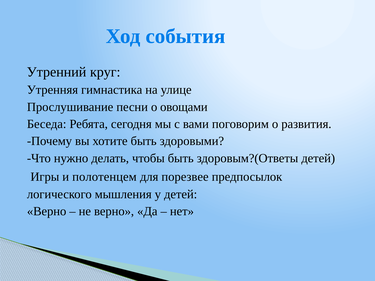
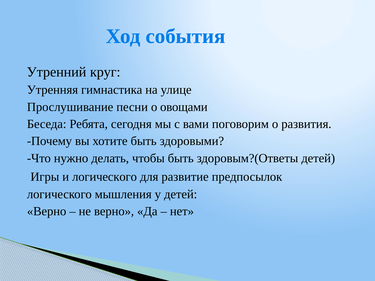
и полотенцем: полотенцем -> логического
порезвее: порезвее -> развитие
